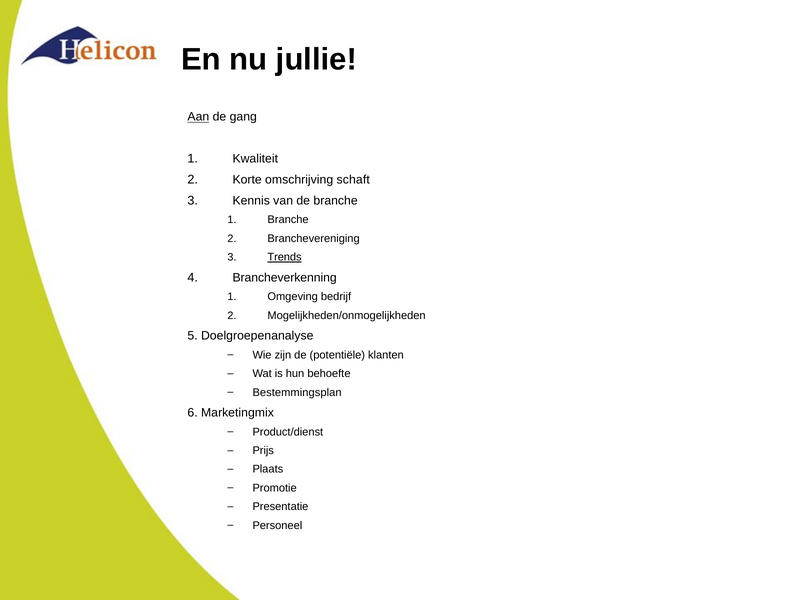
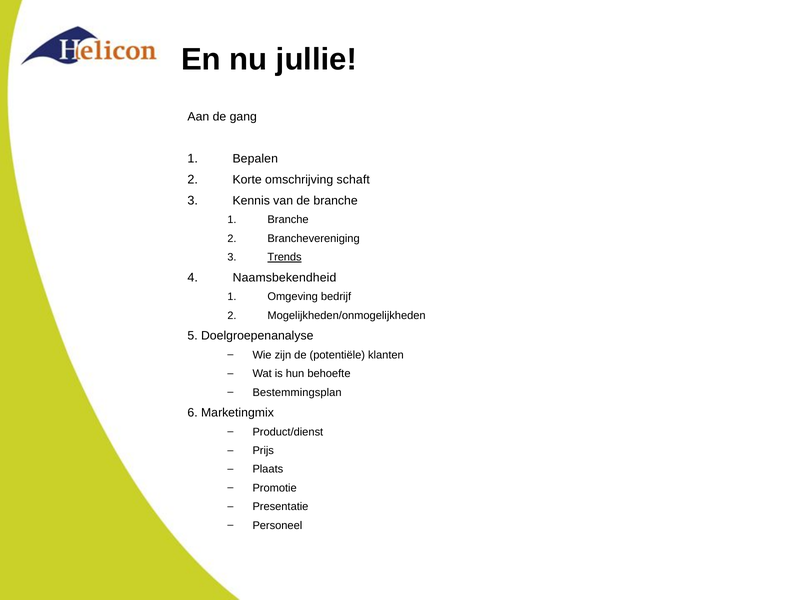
Aan underline: present -> none
Kwaliteit: Kwaliteit -> Bepalen
Brancheverkenning: Brancheverkenning -> Naamsbekendheid
